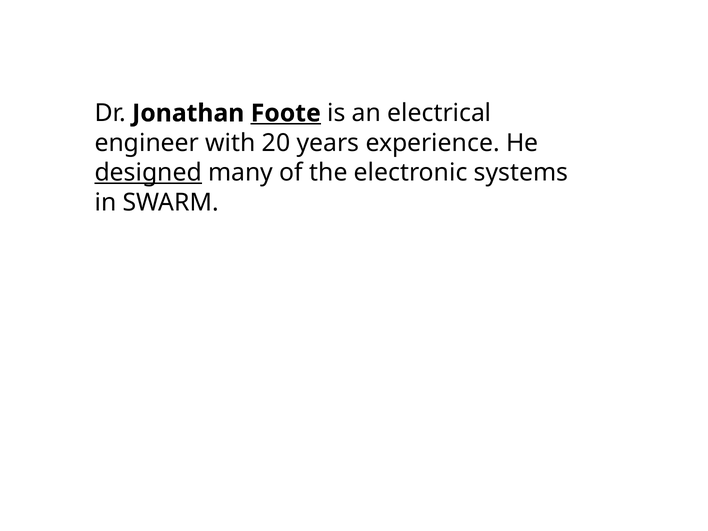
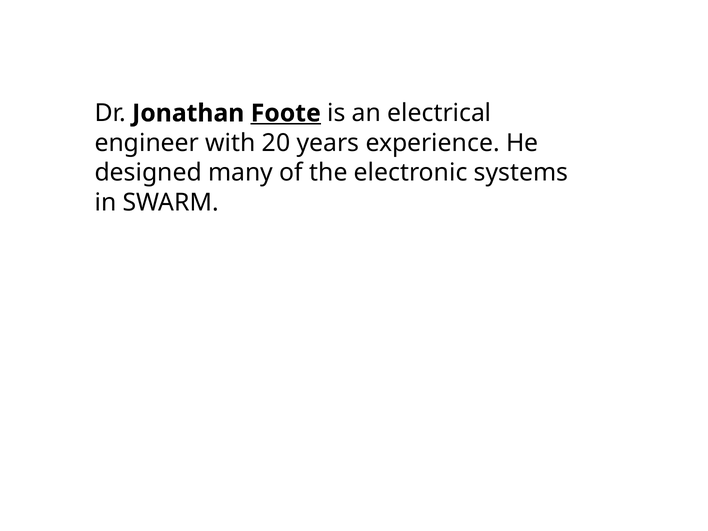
designed underline: present -> none
